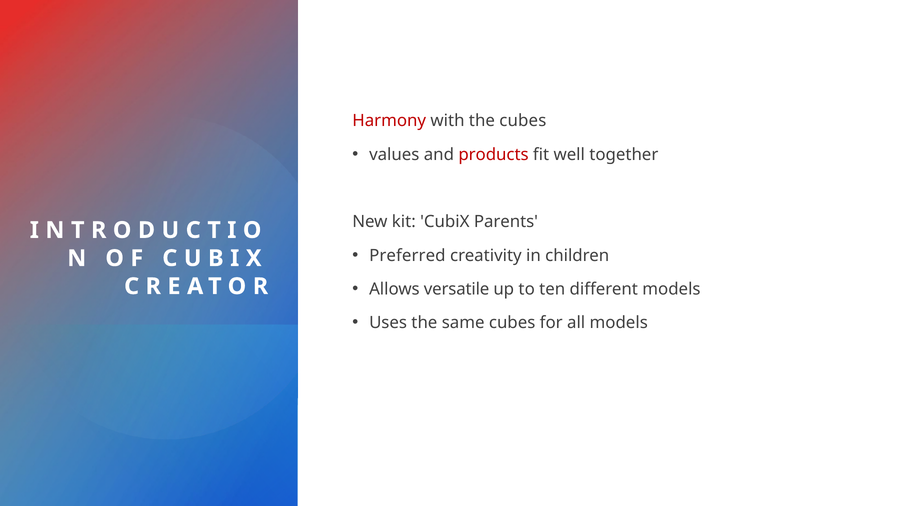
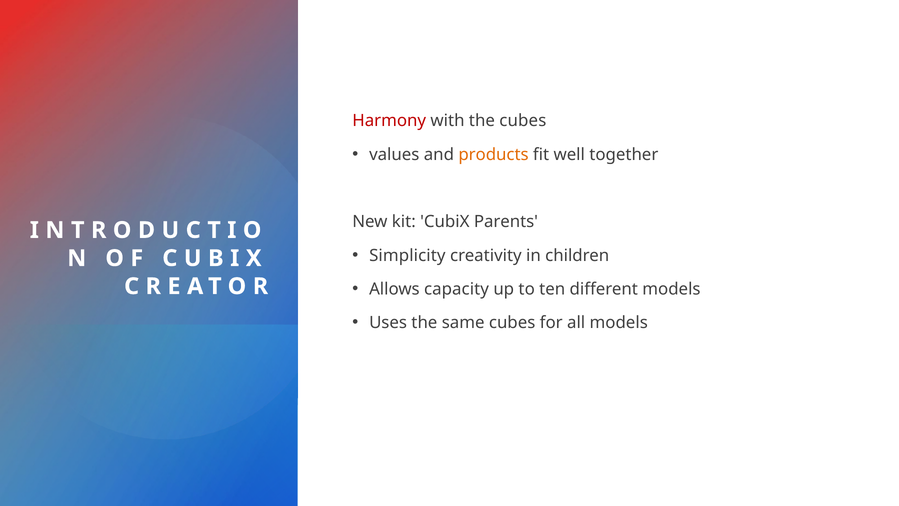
products colour: red -> orange
Preferred: Preferred -> Simplicity
versatile: versatile -> capacity
